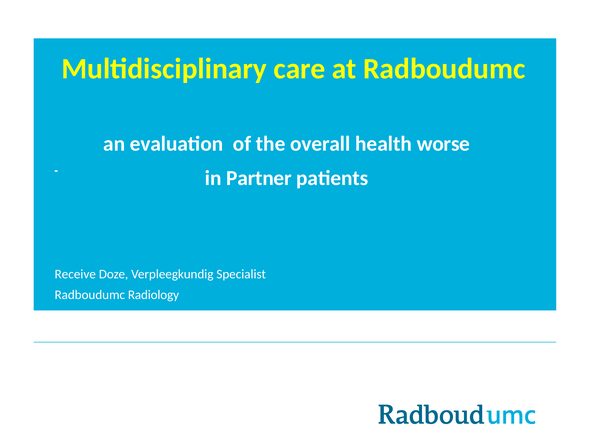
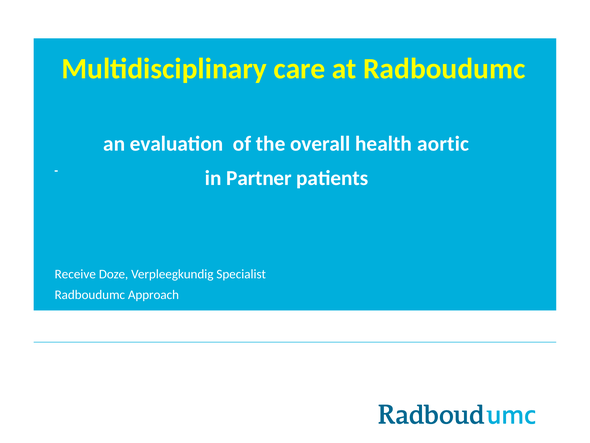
worse: worse -> aortic
Radiology: Radiology -> Approach
